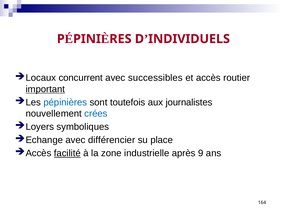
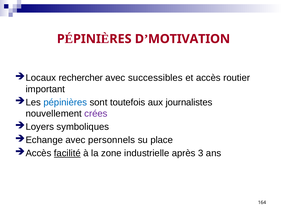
INDIVIDUELS: INDIVIDUELS -> MOTIVATION
concurrent: concurrent -> rechercher
important underline: present -> none
crées colour: blue -> purple
différencier: différencier -> personnels
9: 9 -> 3
